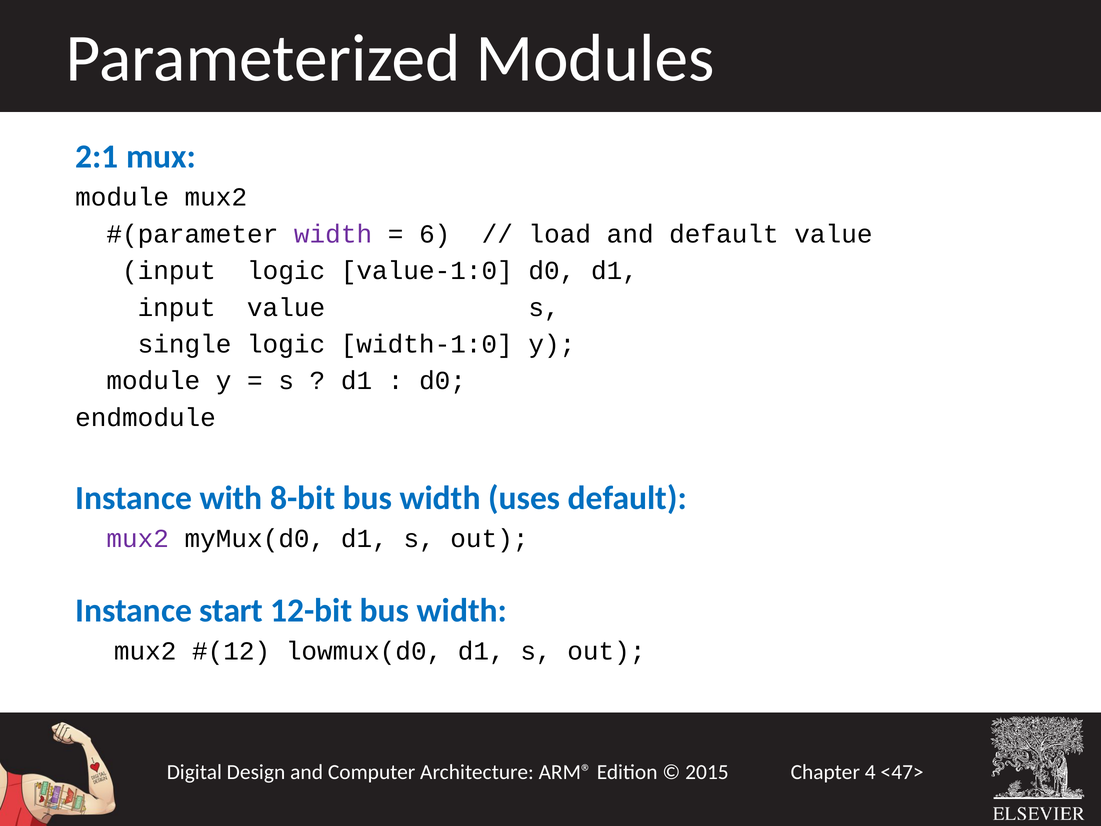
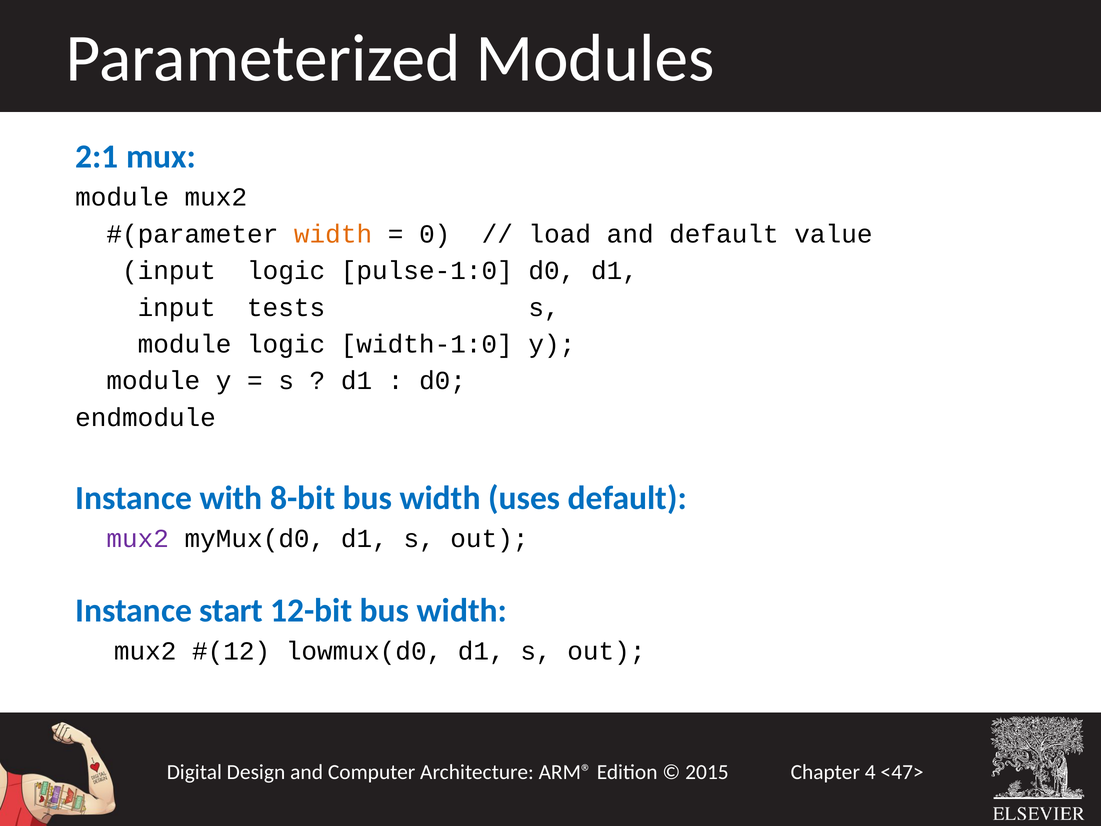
width at (333, 234) colour: purple -> orange
6: 6 -> 0
value-1:0: value-1:0 -> pulse-1:0
input value: value -> tests
single at (184, 344): single -> module
